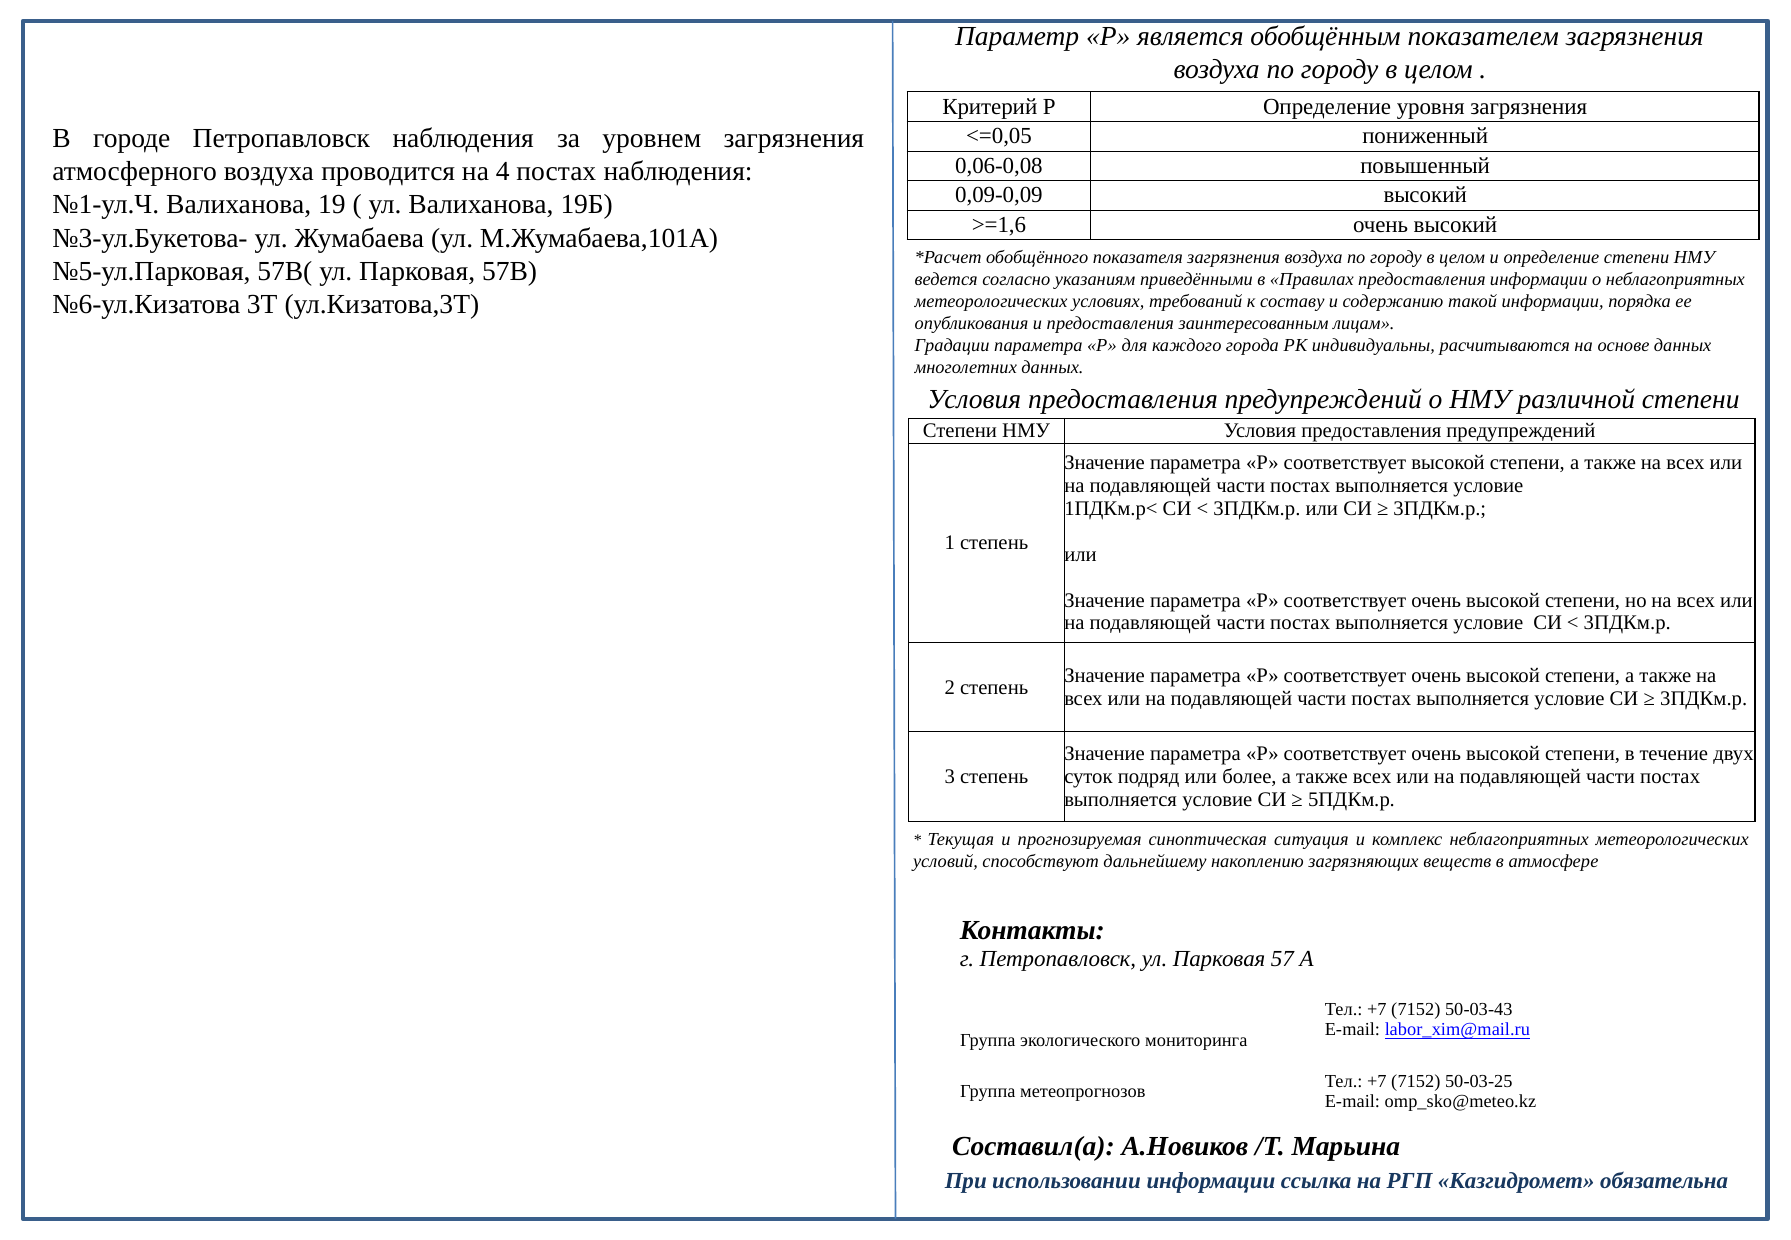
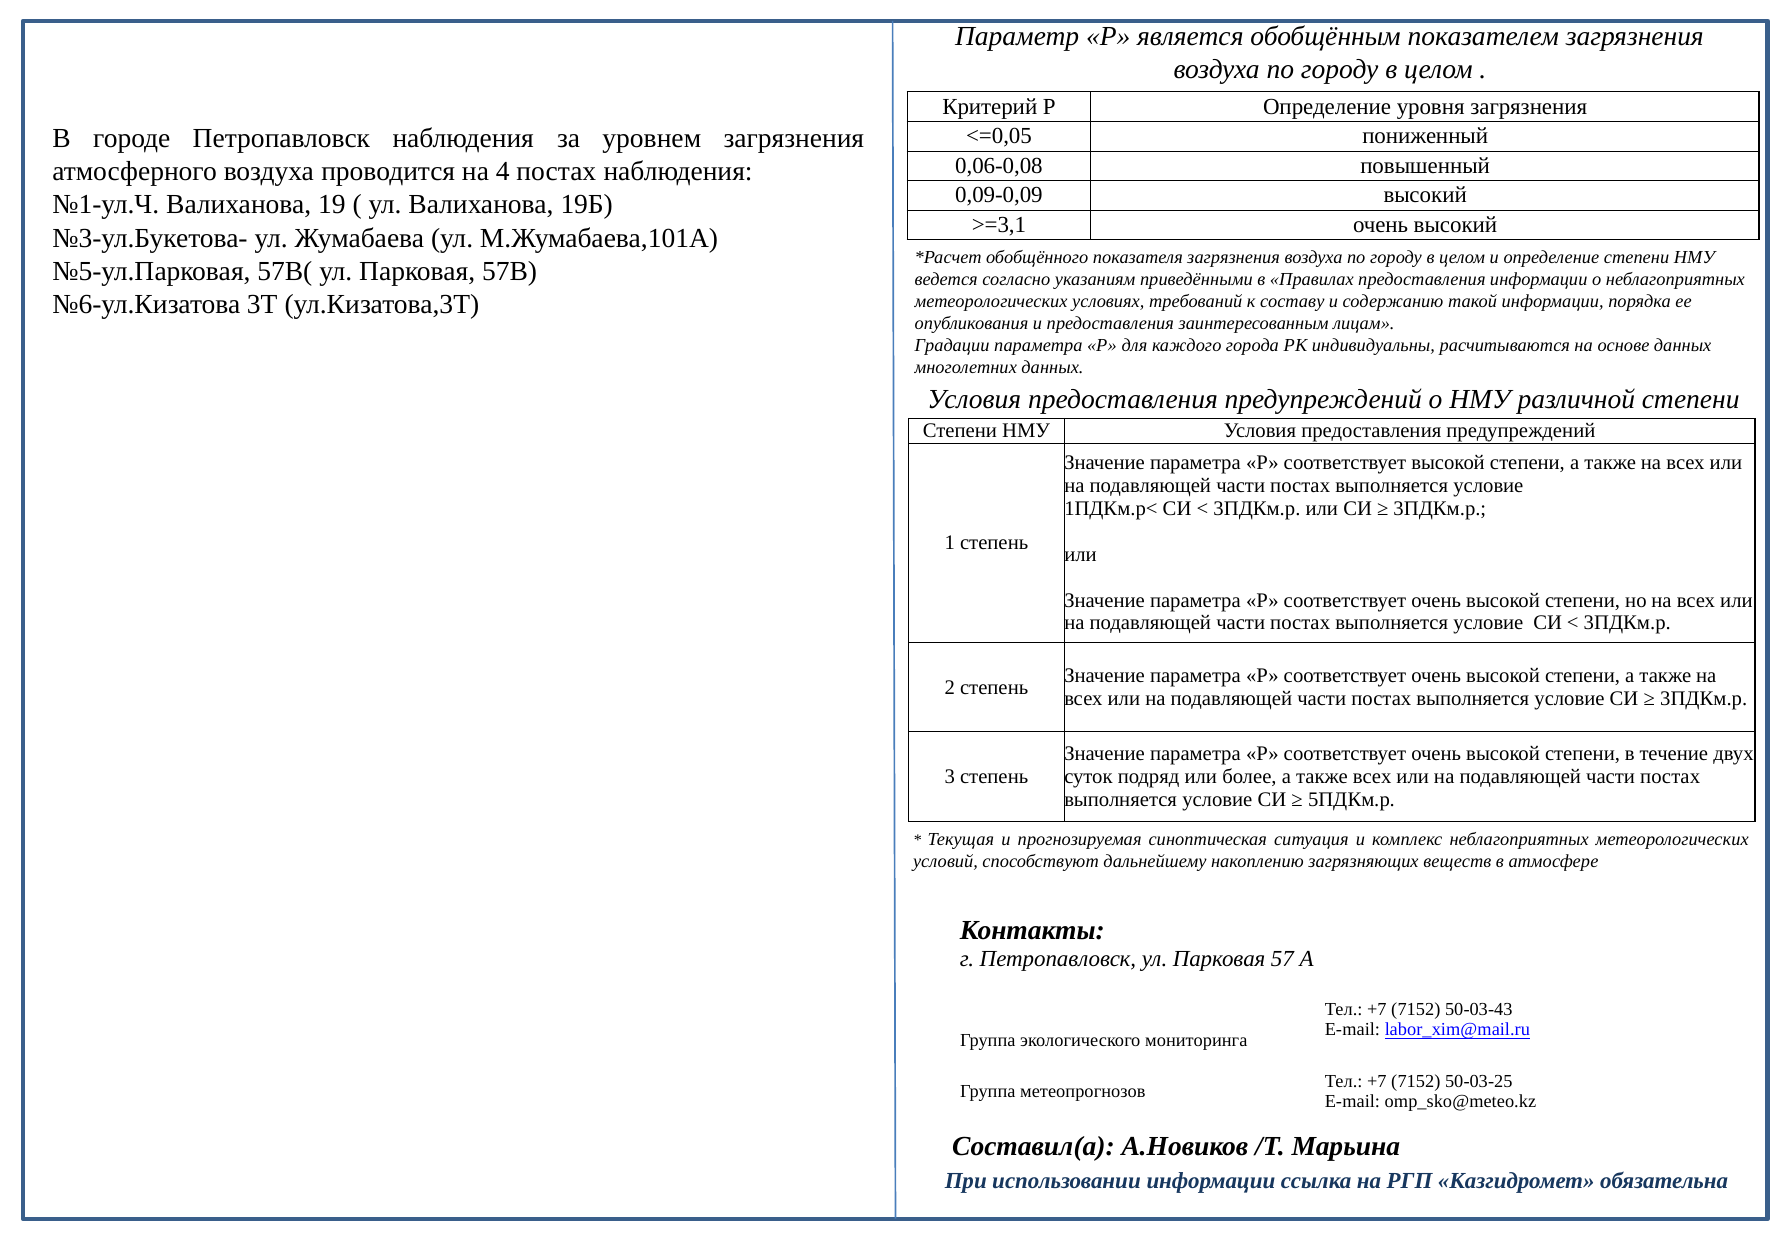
>=1,6: >=1,6 -> >=3,1
